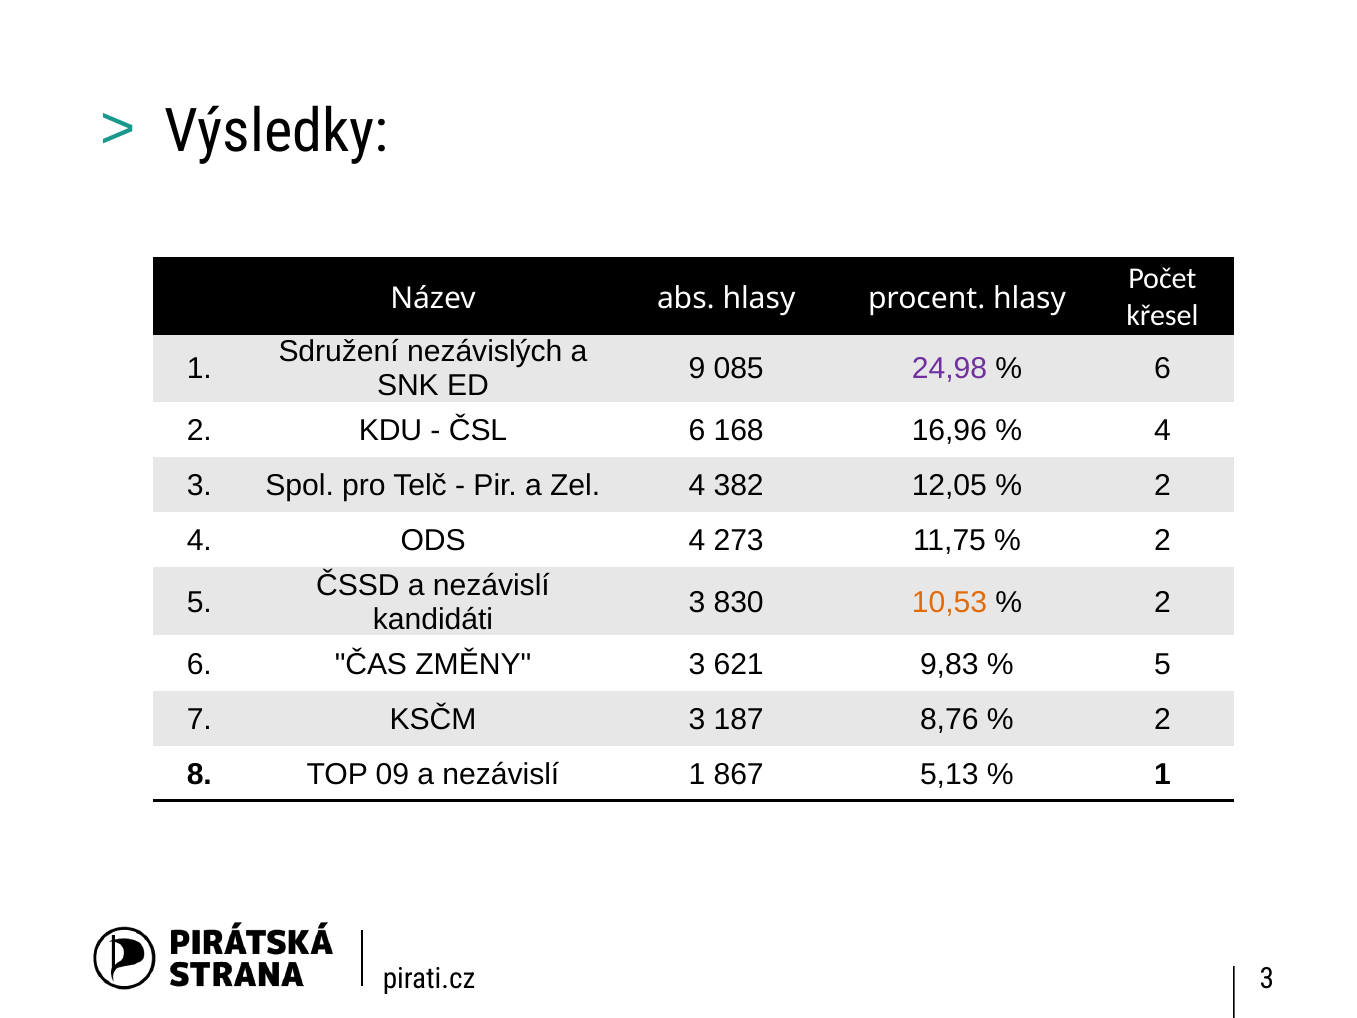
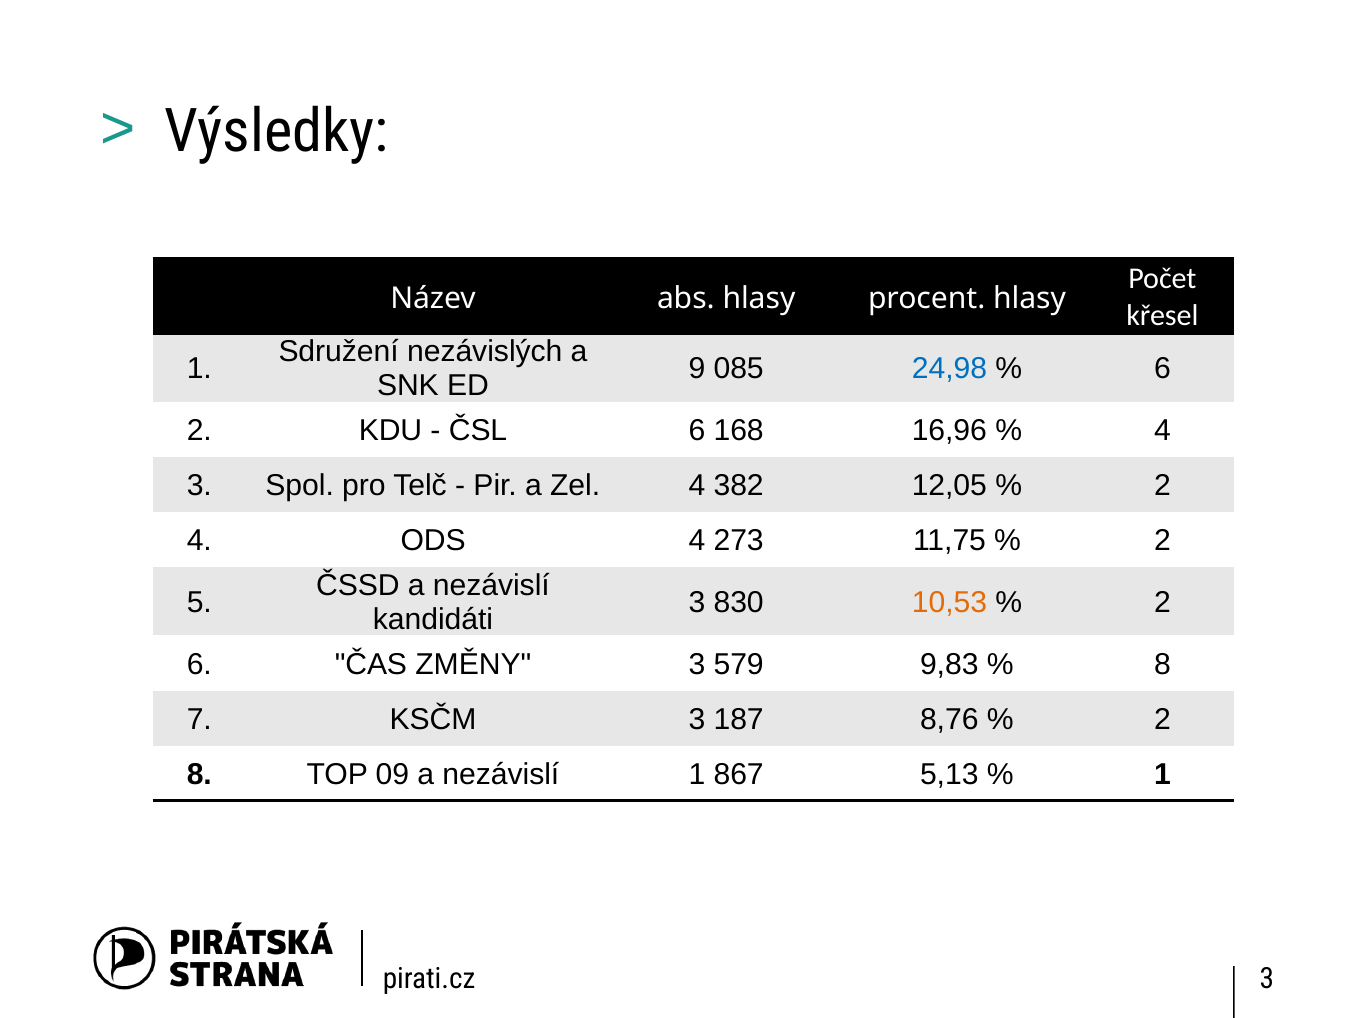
24,98 colour: purple -> blue
621: 621 -> 579
5 at (1163, 664): 5 -> 8
